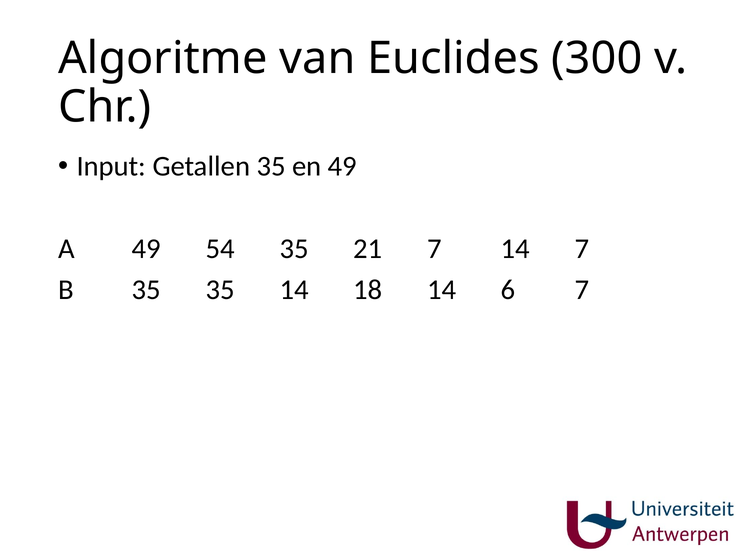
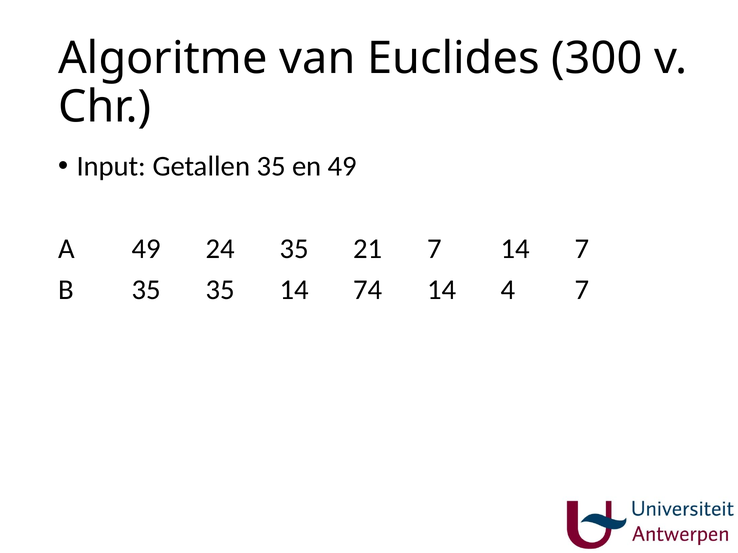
54: 54 -> 24
18: 18 -> 74
6: 6 -> 4
